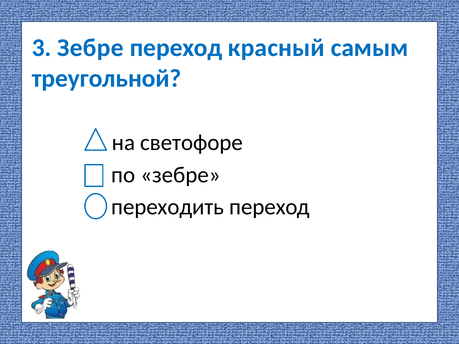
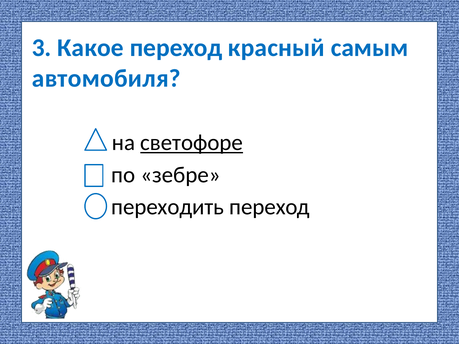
3 Зебре: Зебре -> Какое
треугольной: треугольной -> автомобиля
светофоре underline: none -> present
